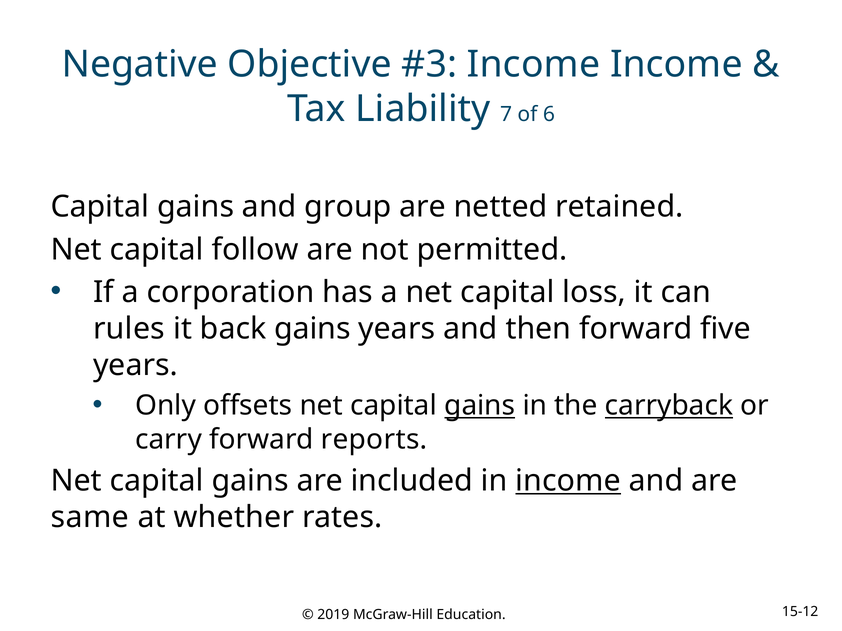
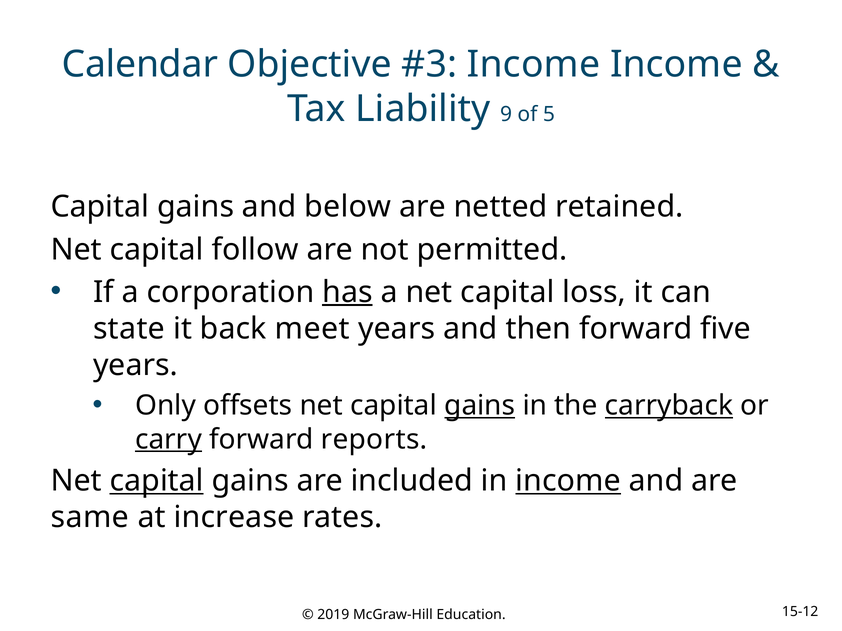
Negative: Negative -> Calendar
7: 7 -> 9
6: 6 -> 5
group: group -> below
has underline: none -> present
rules: rules -> state
back gains: gains -> meet
carry underline: none -> present
capital at (157, 481) underline: none -> present
whether: whether -> increase
